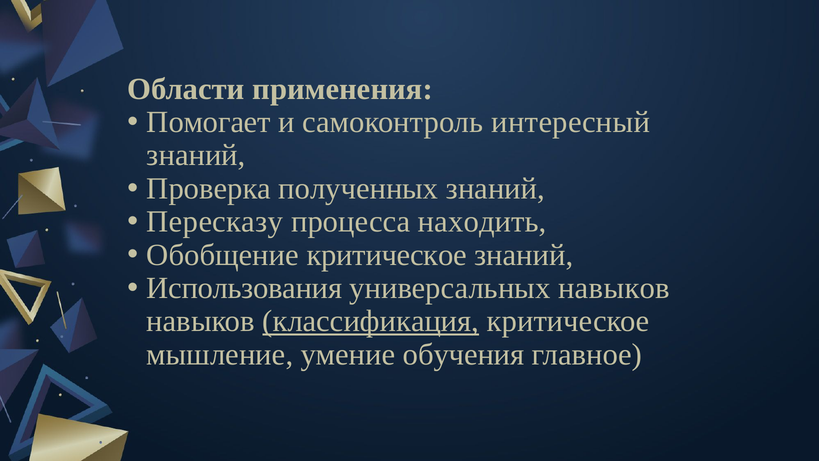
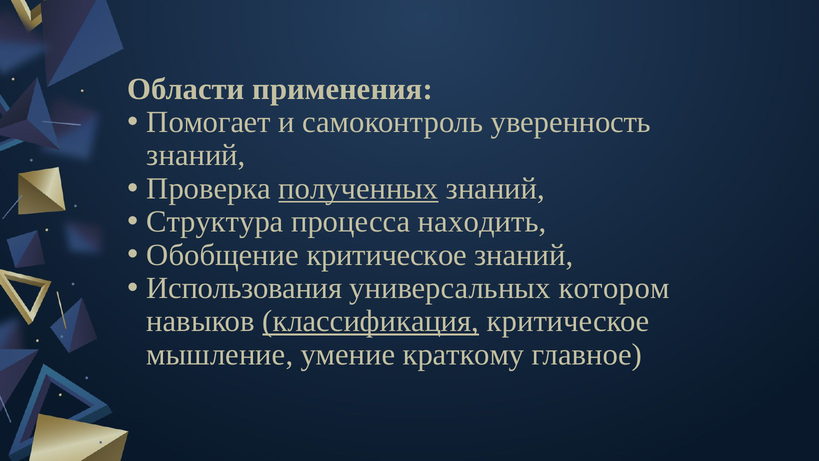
интересный: интересный -> уверенность
полученных underline: none -> present
Пересказу: Пересказу -> Структура
универсальных навыков: навыков -> котором
обучения: обучения -> краткому
